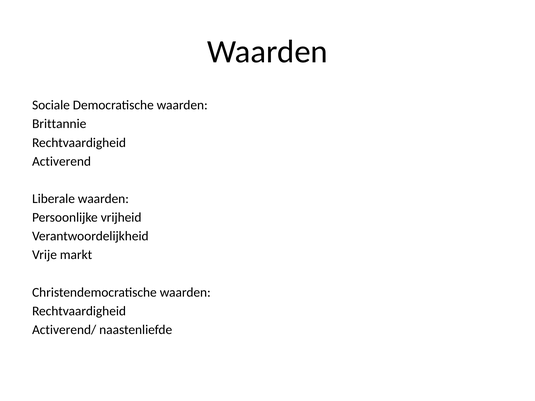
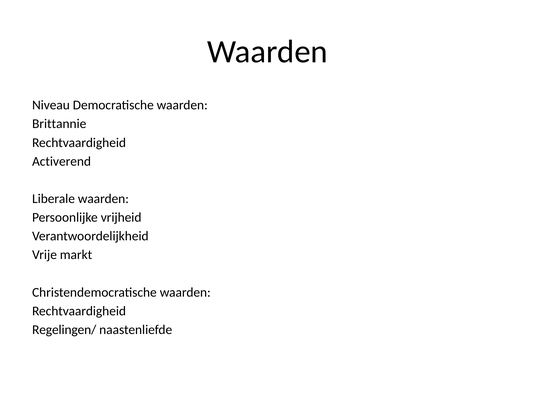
Sociale: Sociale -> Niveau
Activerend/: Activerend/ -> Regelingen/
